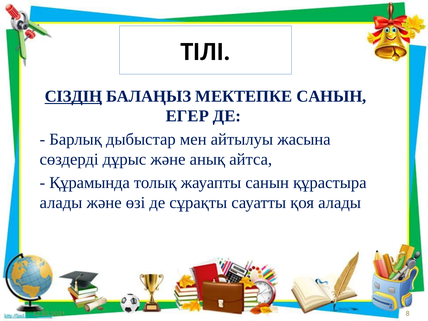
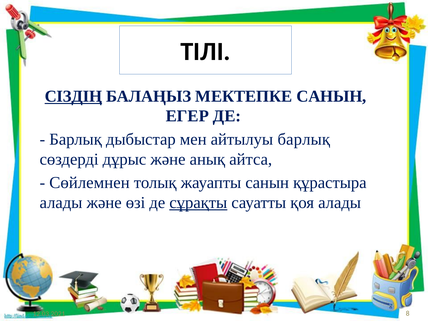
айтылуы жасына: жасына -> барлық
Құрамында: Құрамында -> Сөйлемнен
сұрақты underline: none -> present
